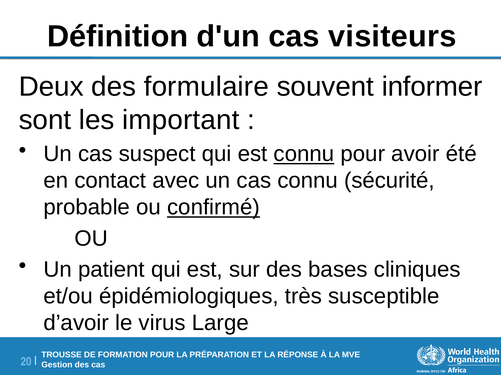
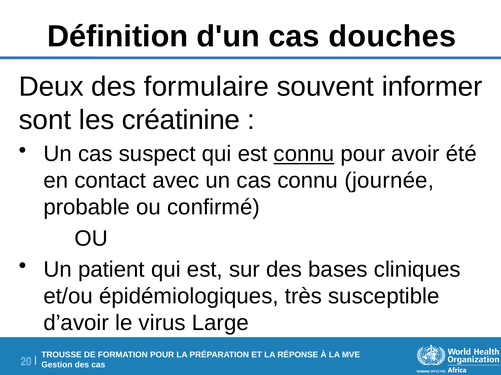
visiteurs: visiteurs -> douches
important: important -> créatinine
sécurité: sécurité -> journée
confirmé underline: present -> none
